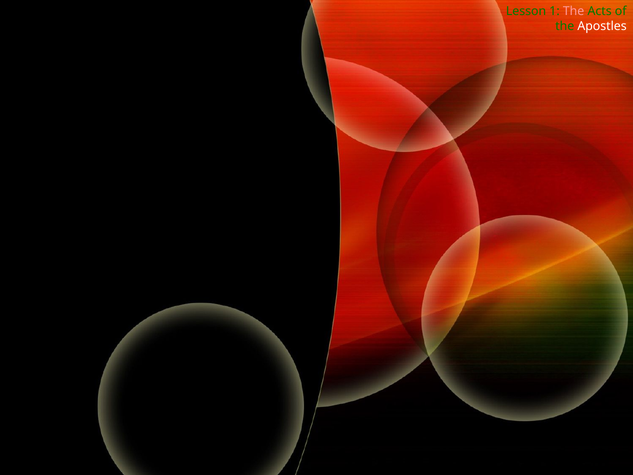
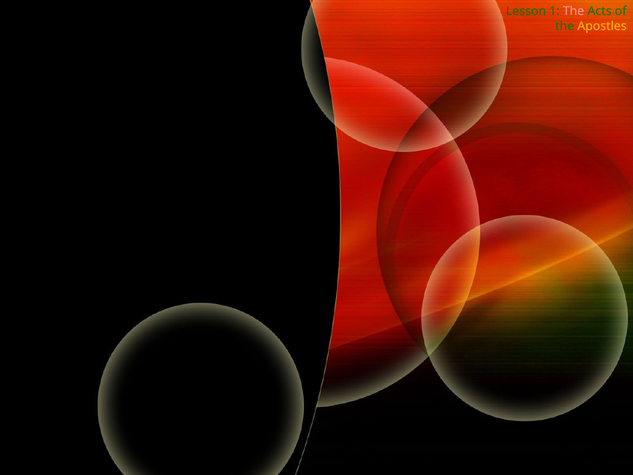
Apostles colour: white -> yellow
